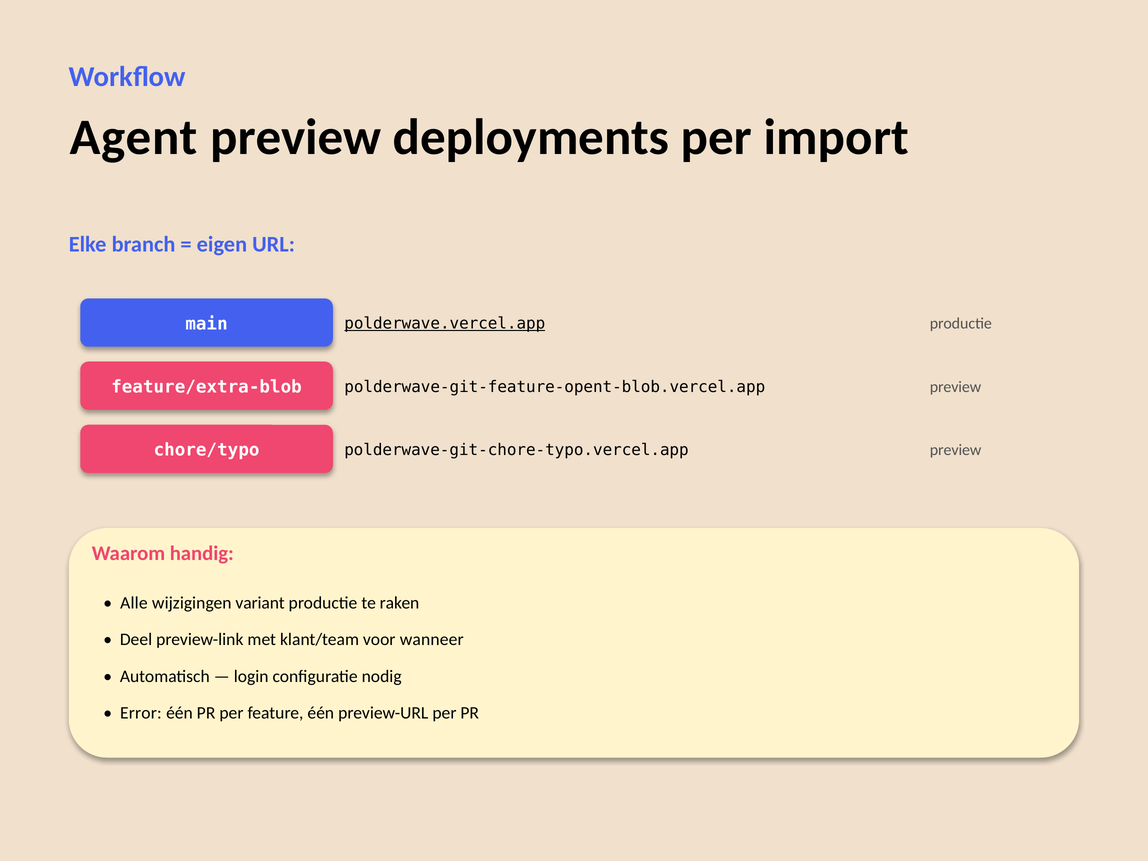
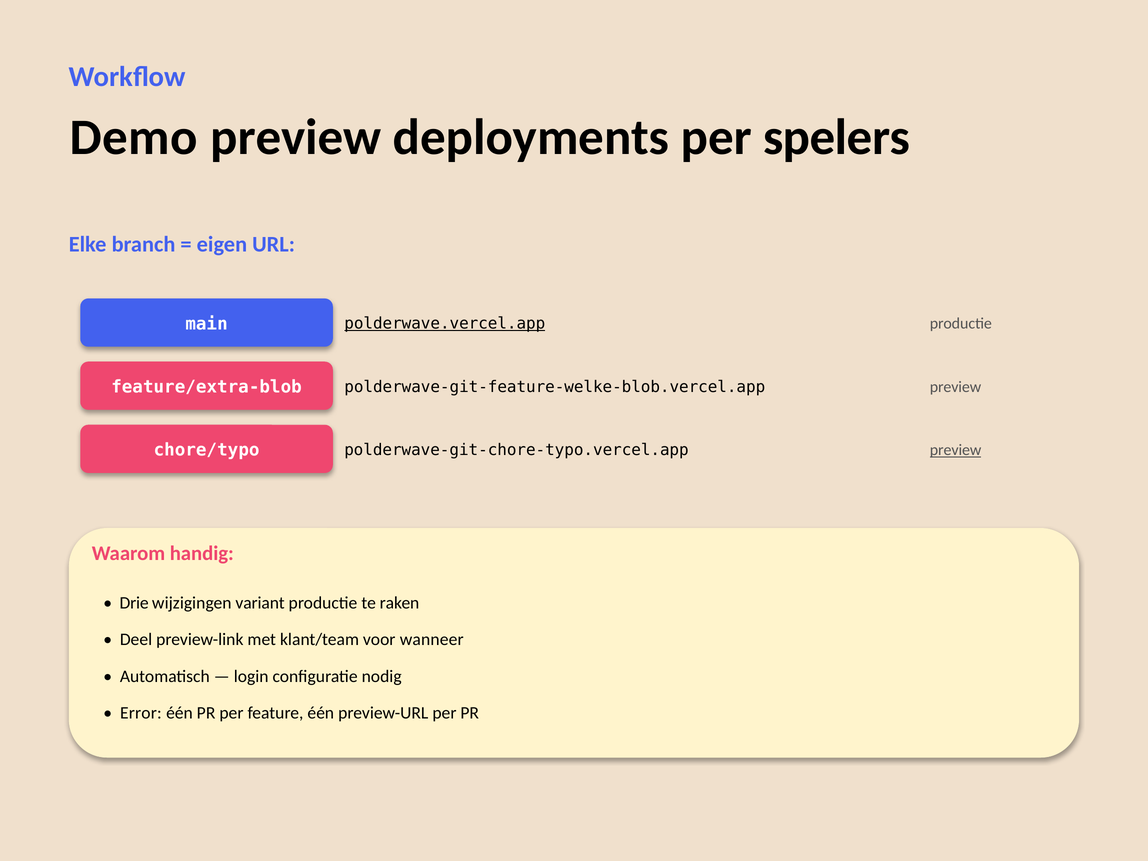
Agent: Agent -> Demo
import: import -> spelers
polderwave-git-feature-opent-blob.vercel.app: polderwave-git-feature-opent-blob.vercel.app -> polderwave-git-feature-welke-blob.vercel.app
preview at (956, 450) underline: none -> present
Alle: Alle -> Drie
